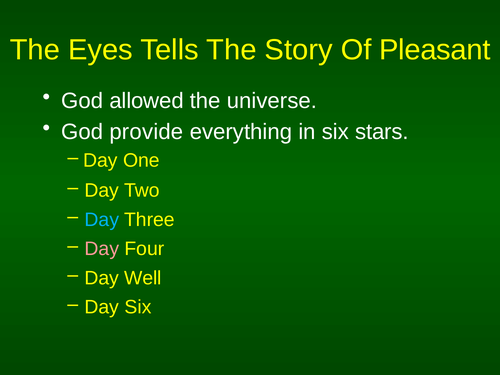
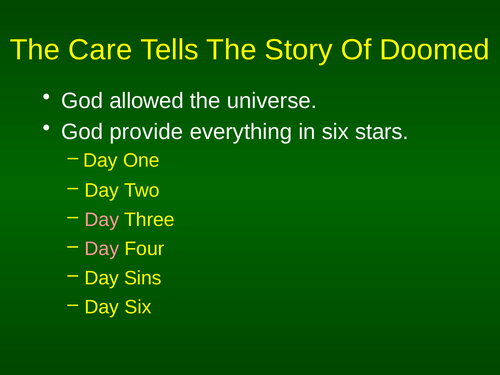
Eyes: Eyes -> Care
Pleasant: Pleasant -> Doomed
Day at (102, 220) colour: light blue -> pink
Well: Well -> Sins
